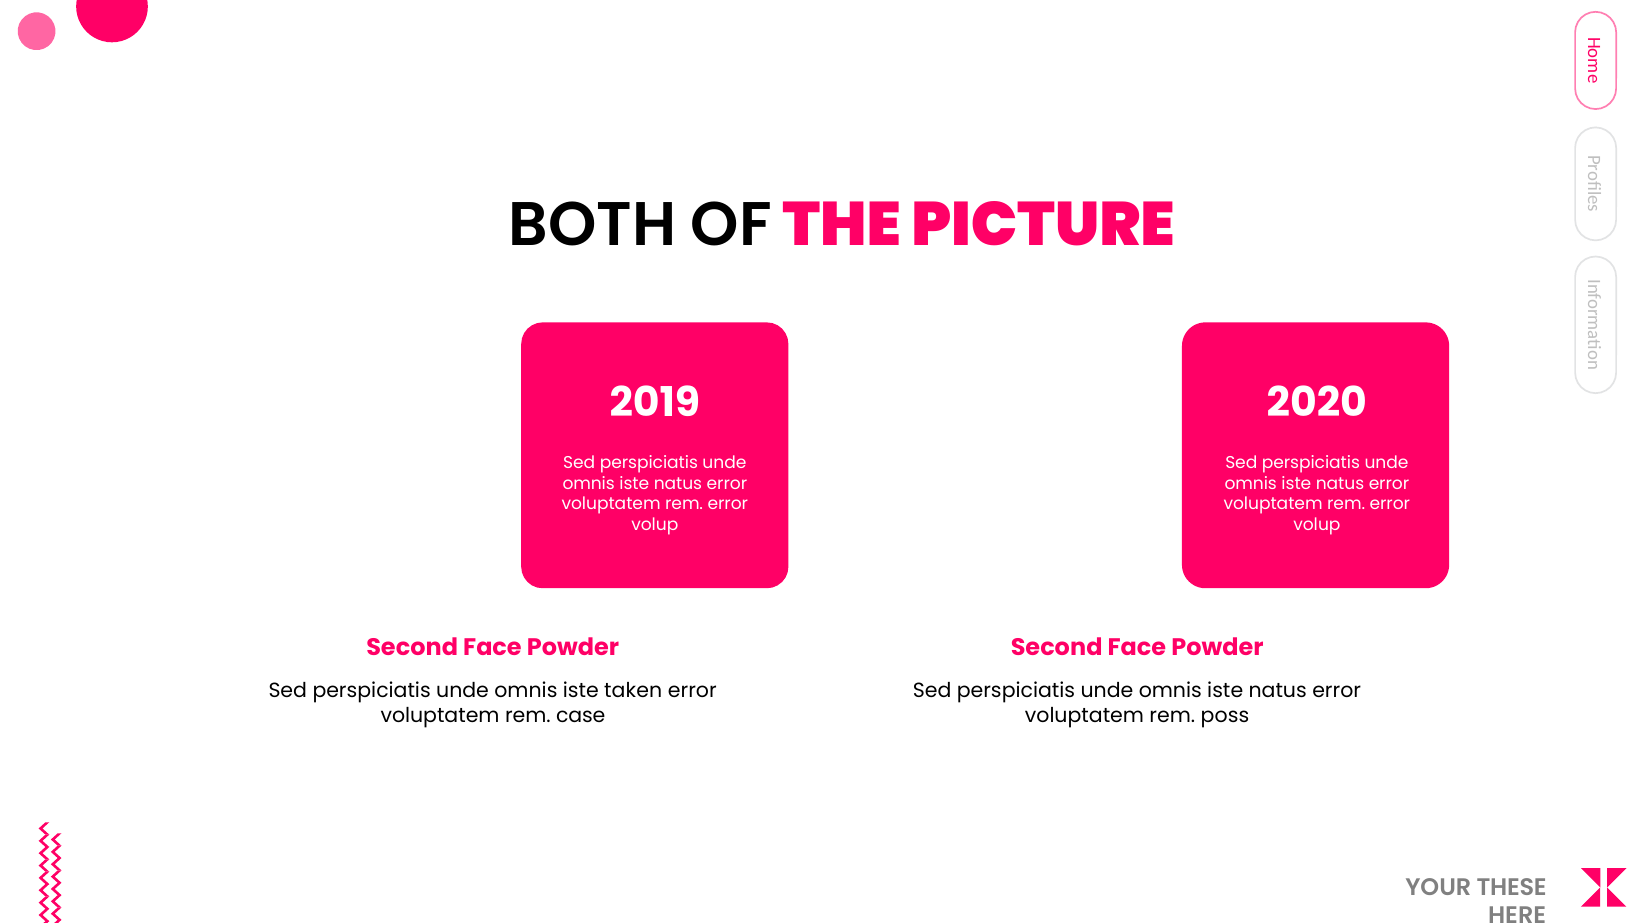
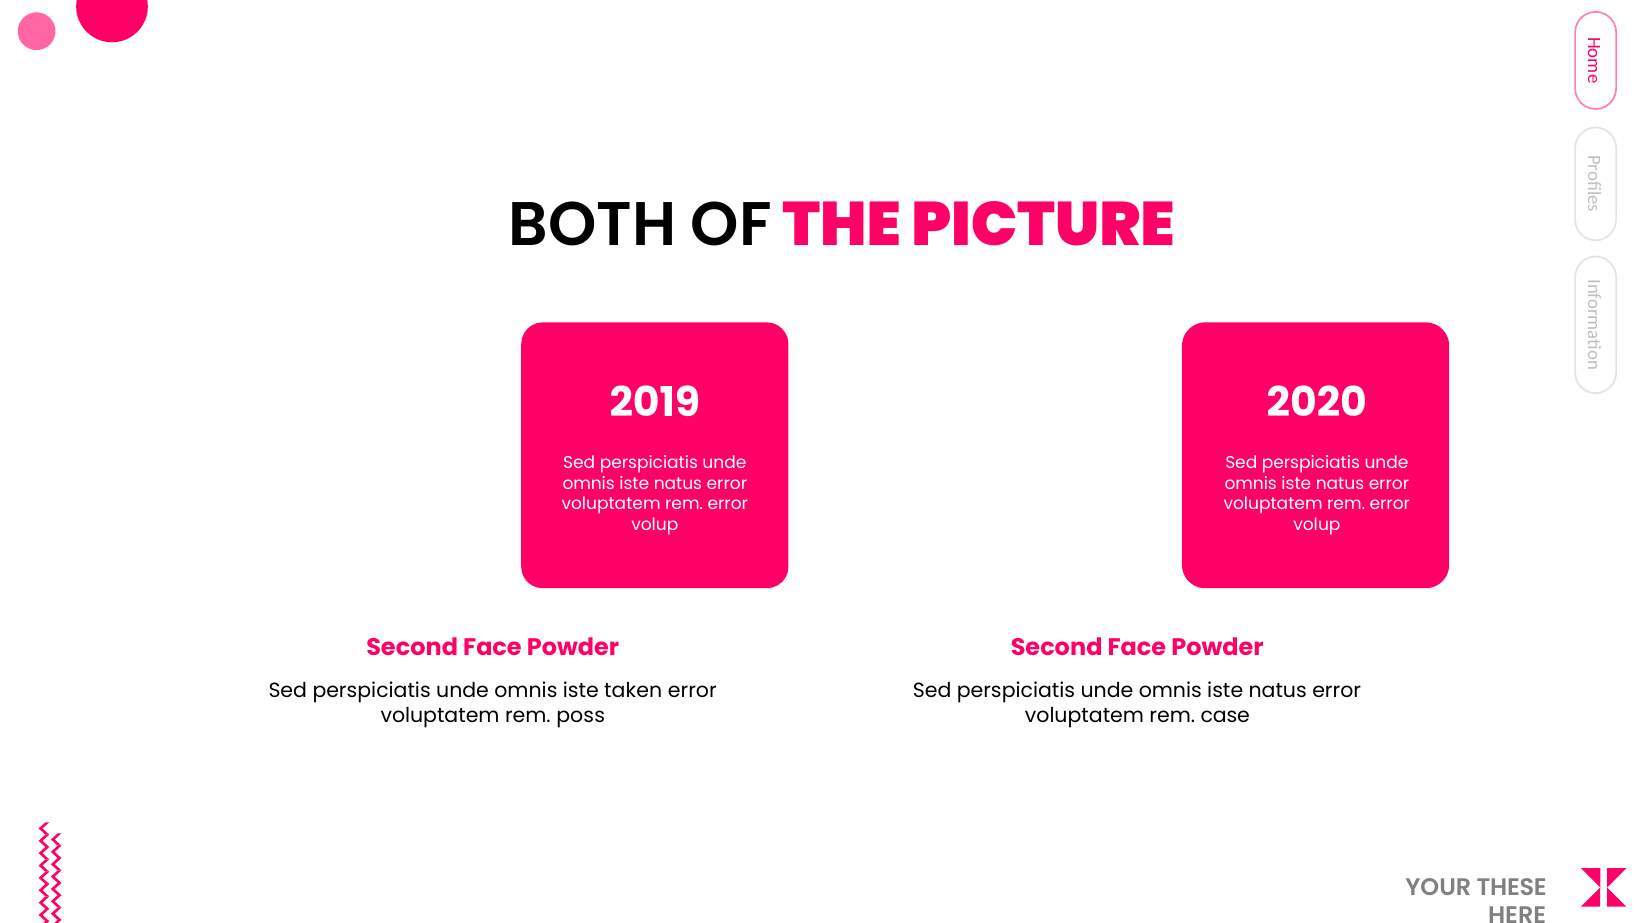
case: case -> poss
poss: poss -> case
